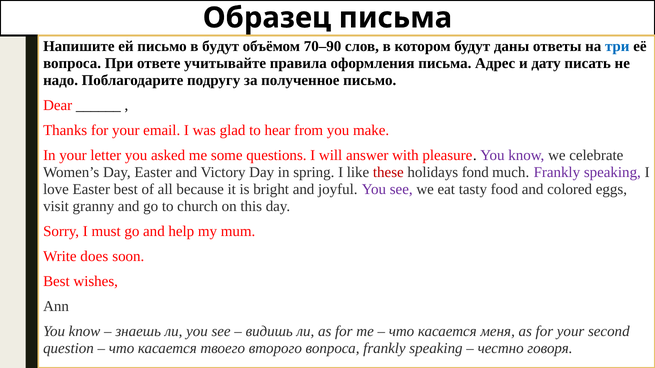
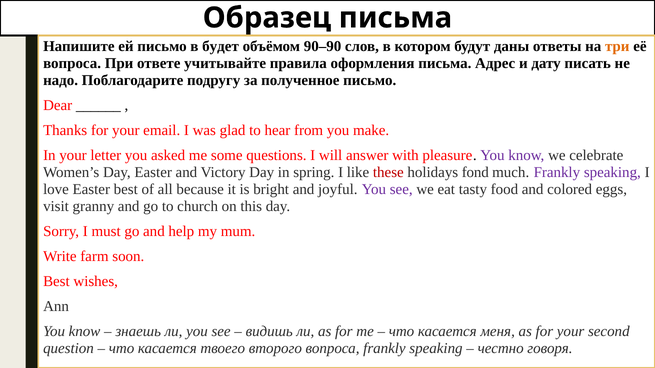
в будут: будут -> будет
70–90: 70–90 -> 90–90
три colour: blue -> orange
does: does -> farm
